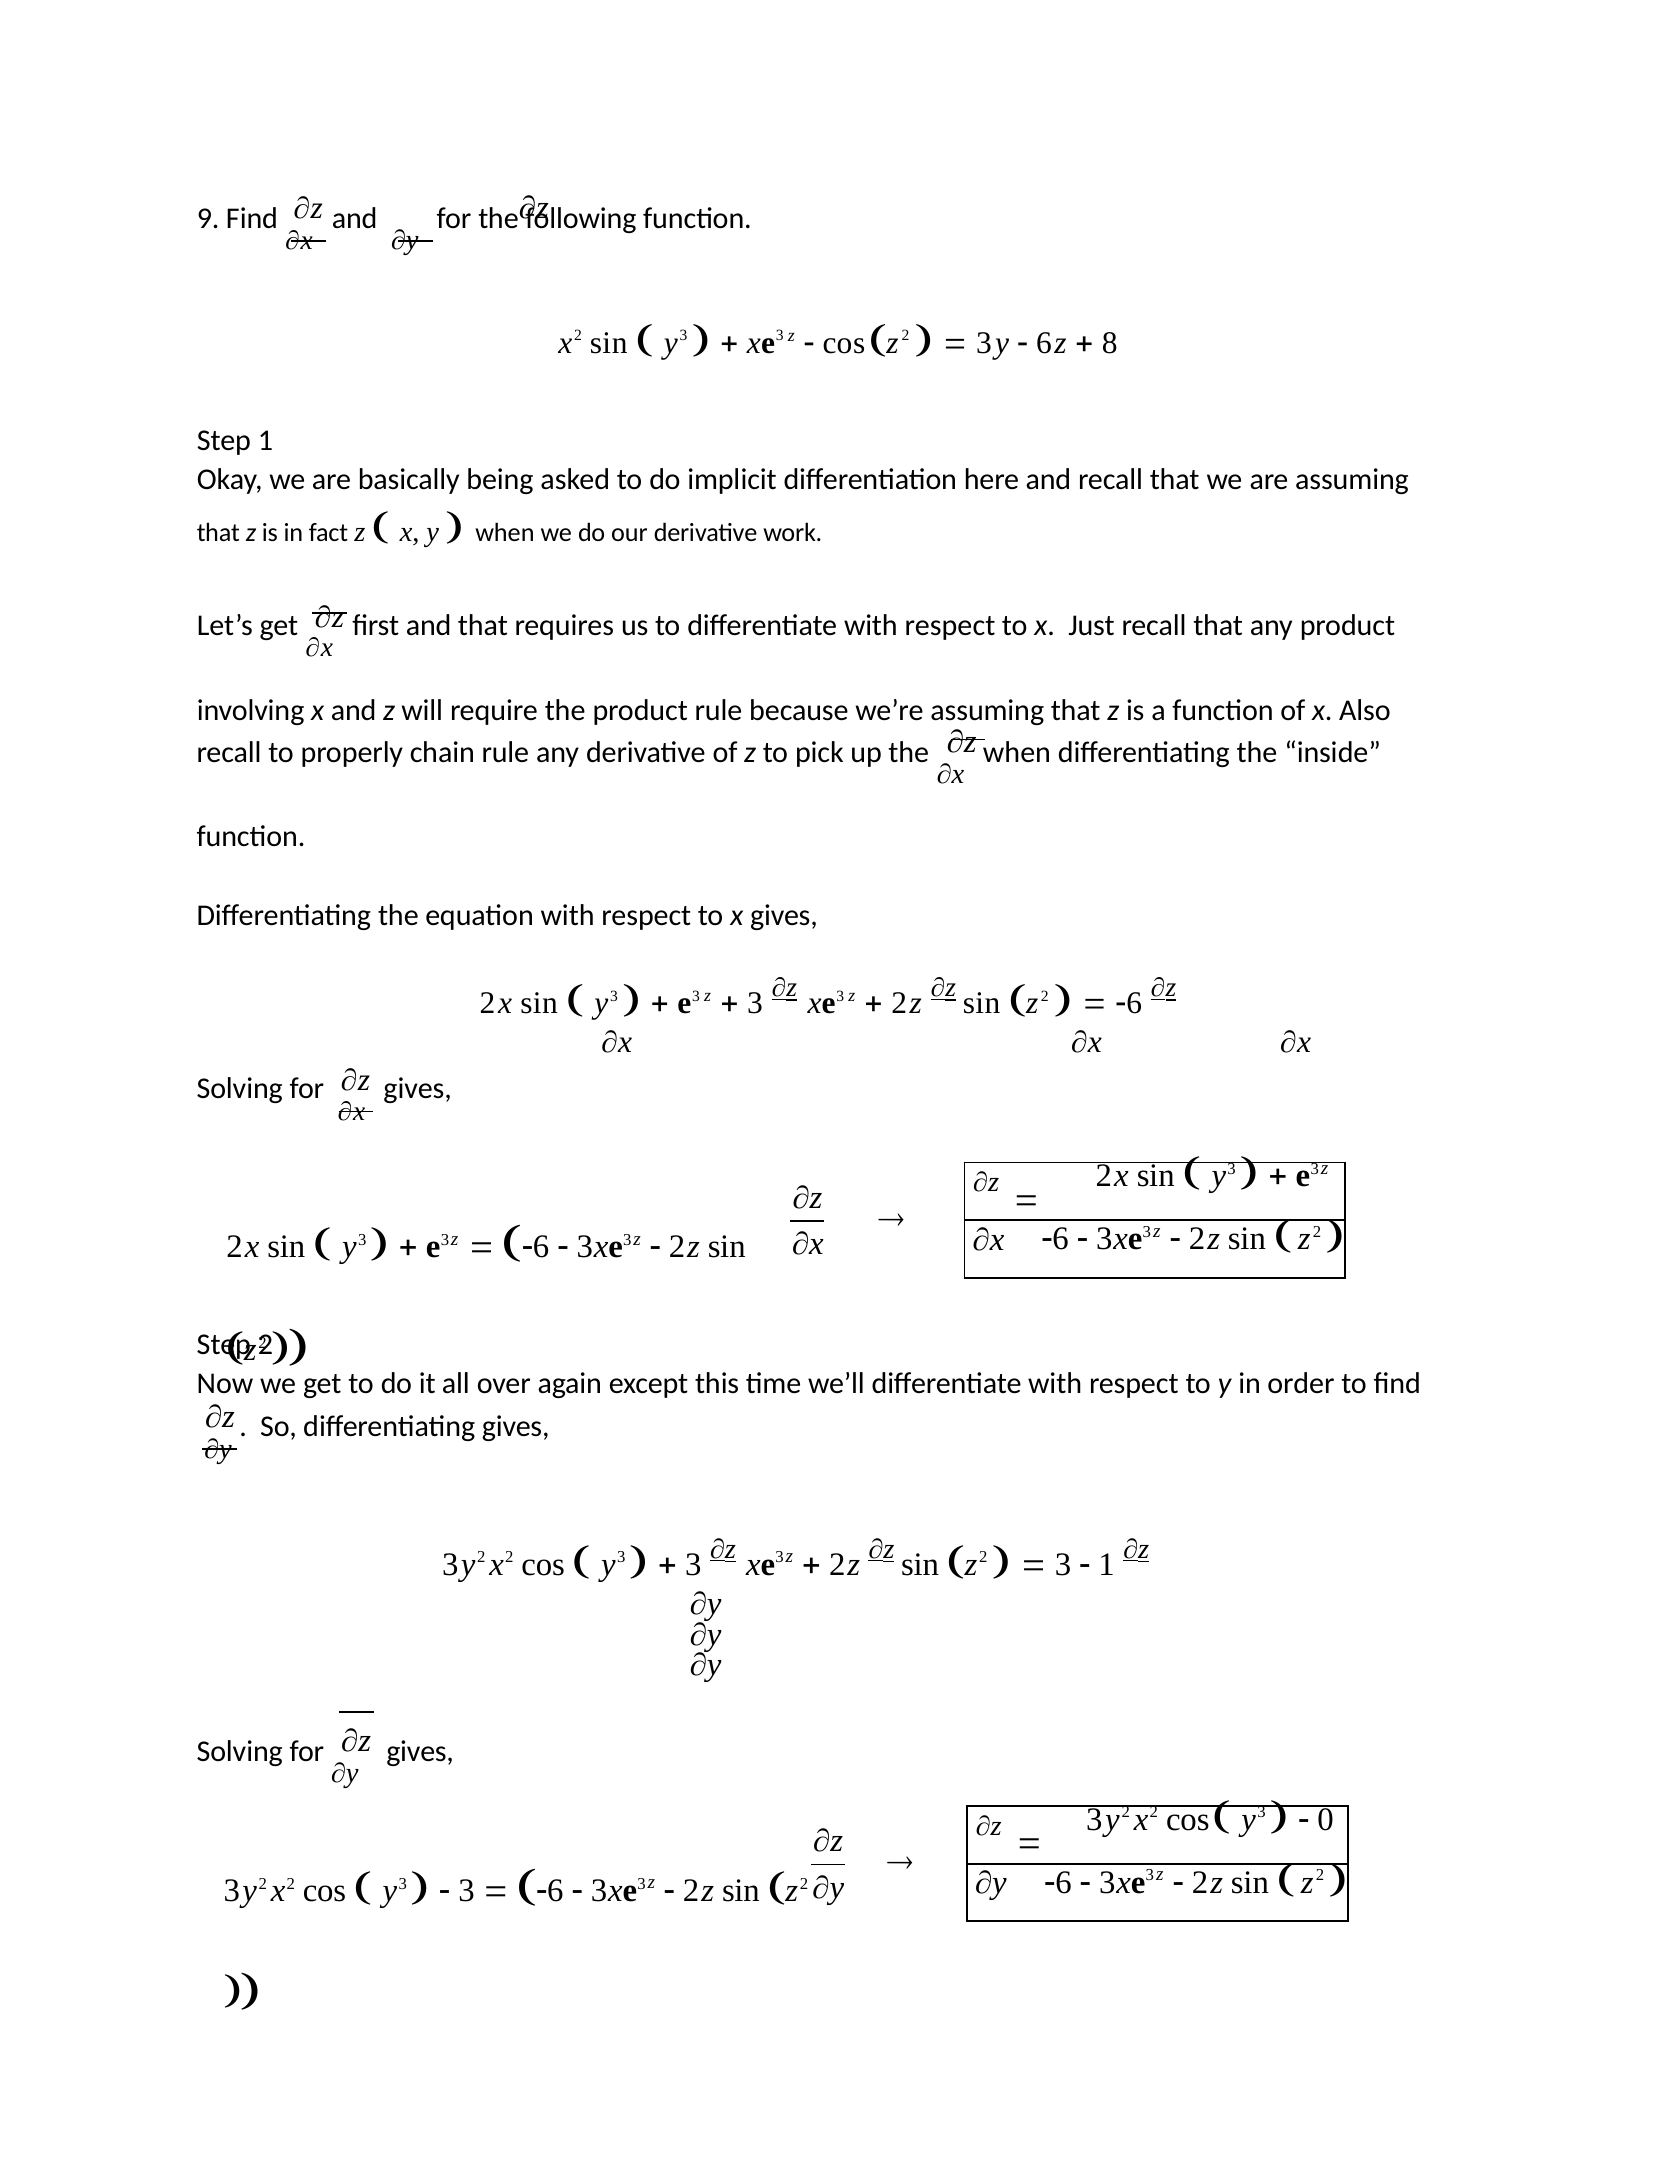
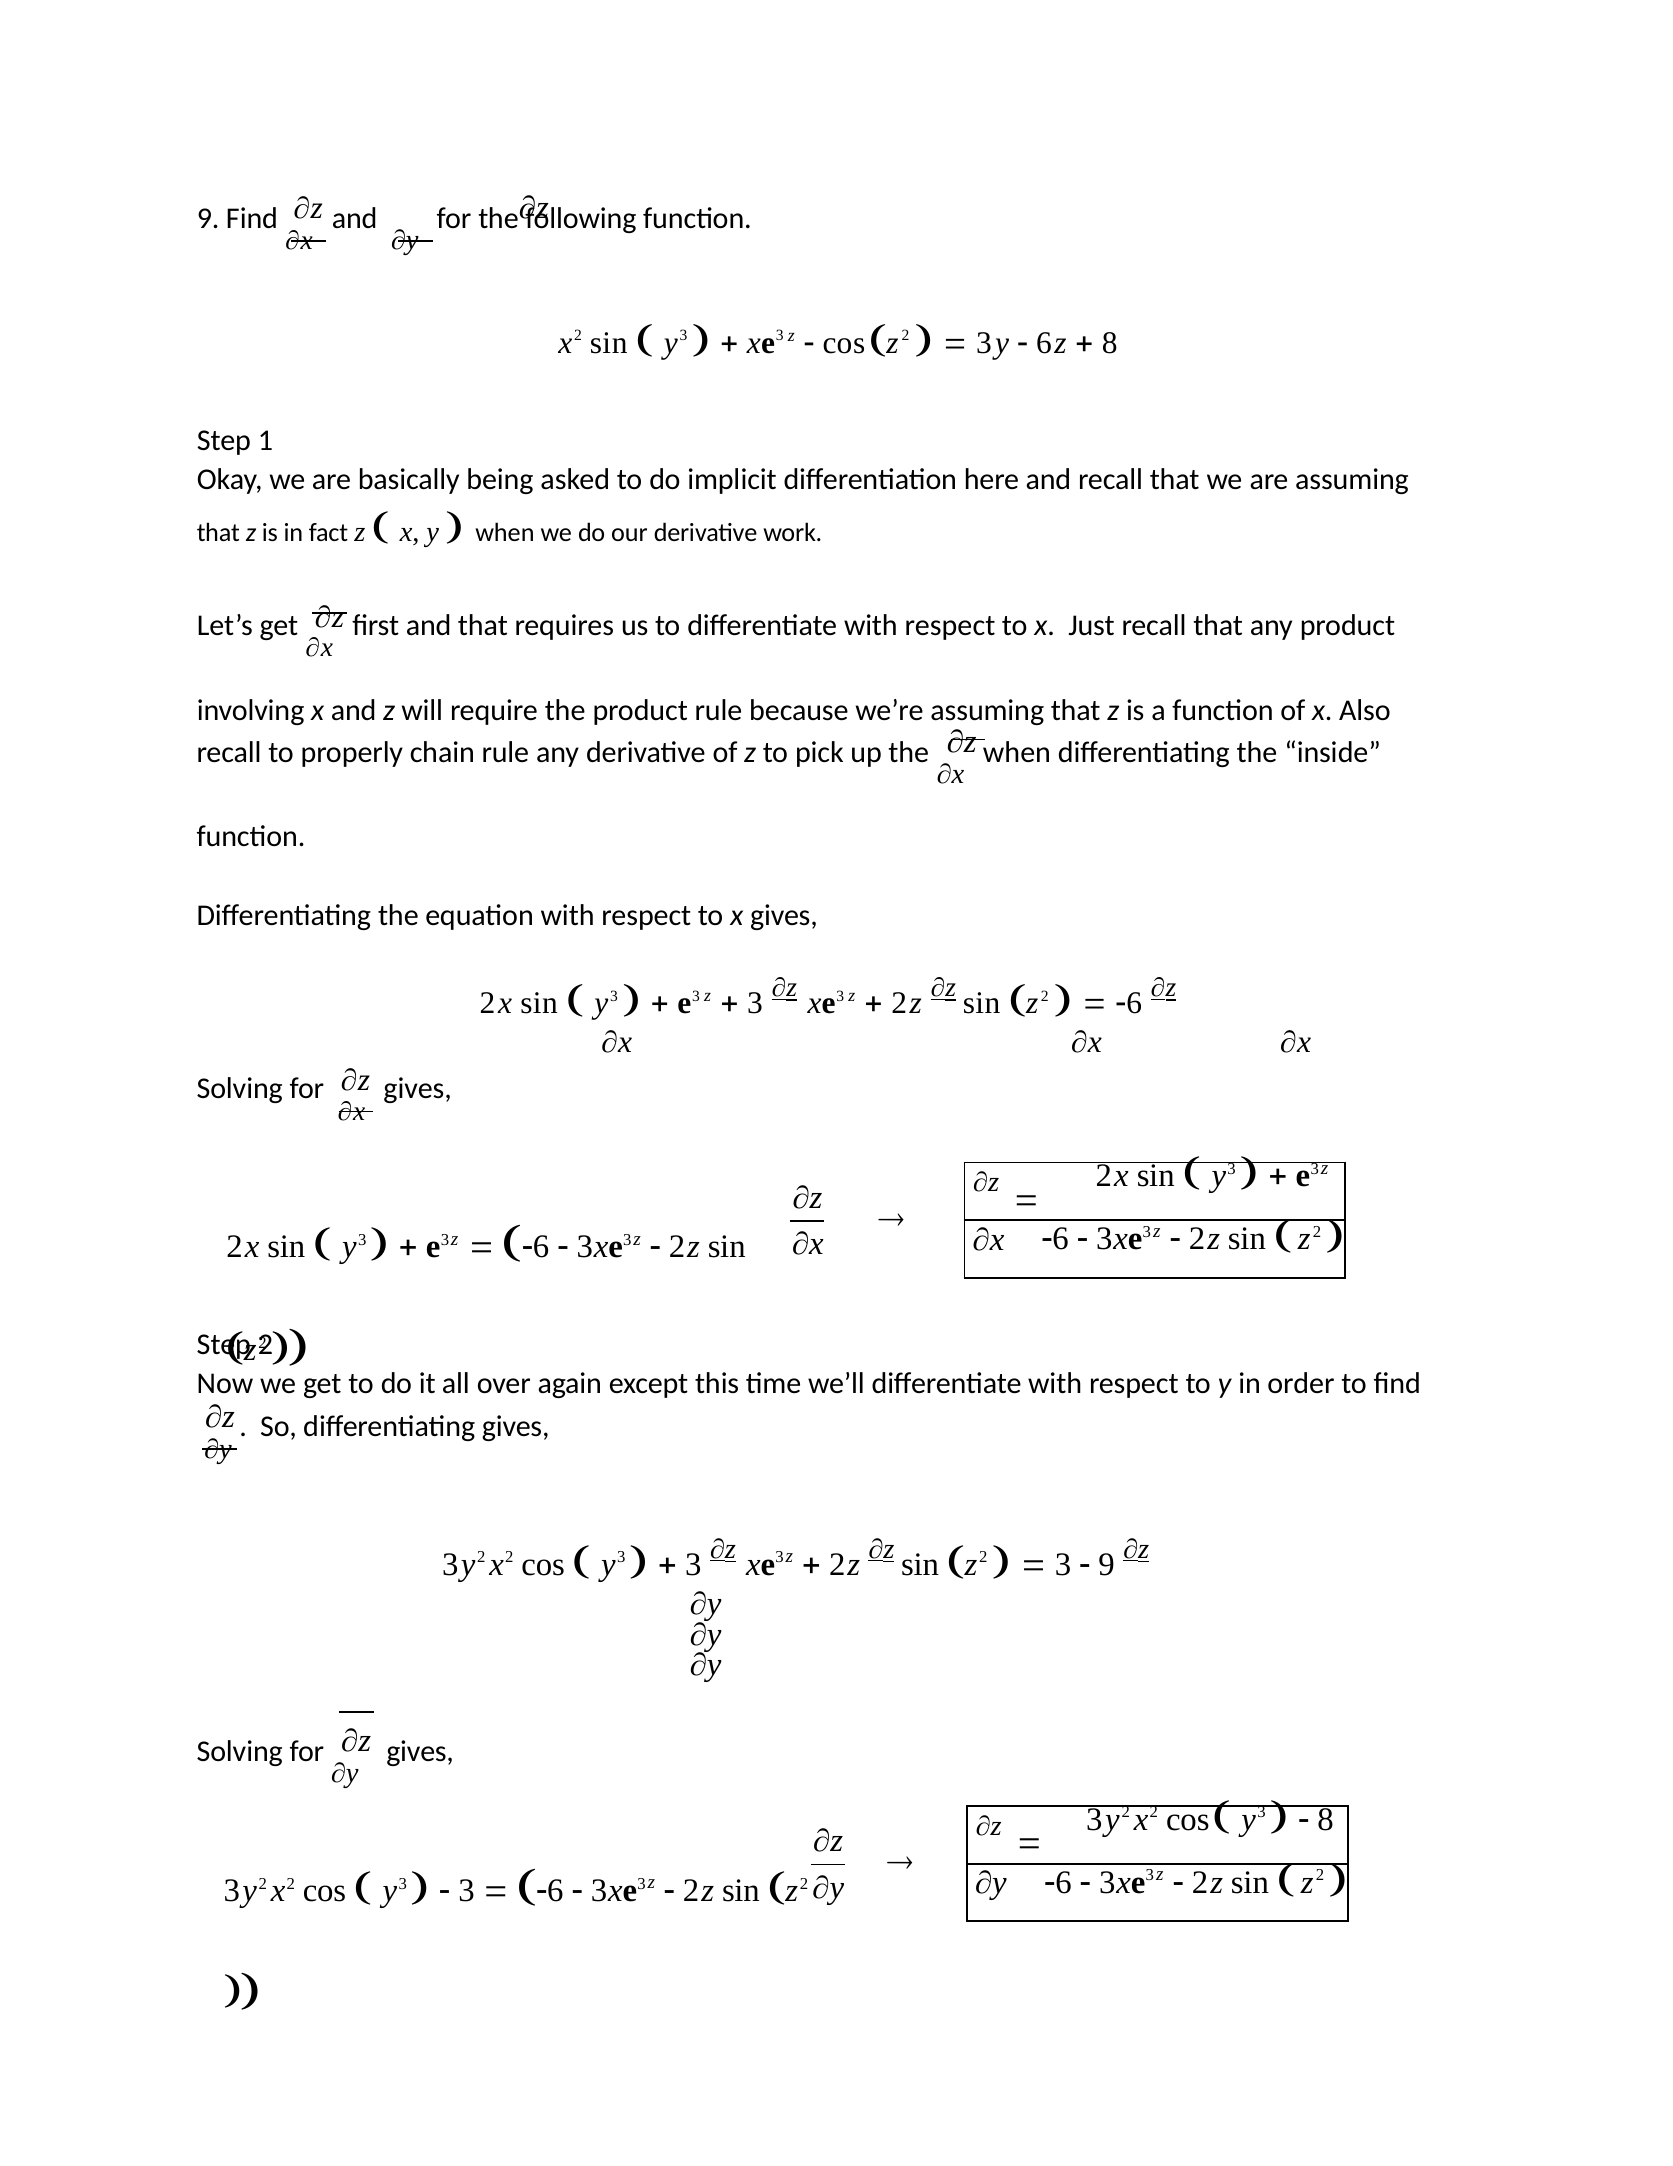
1 at (1107, 1564): 1 -> 9
0 at (1326, 1818): 0 -> 8
